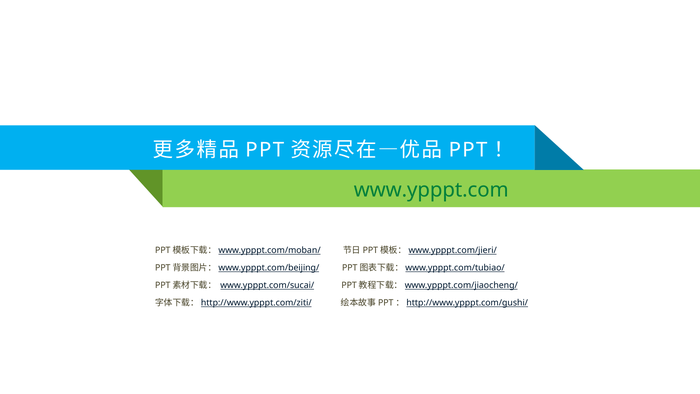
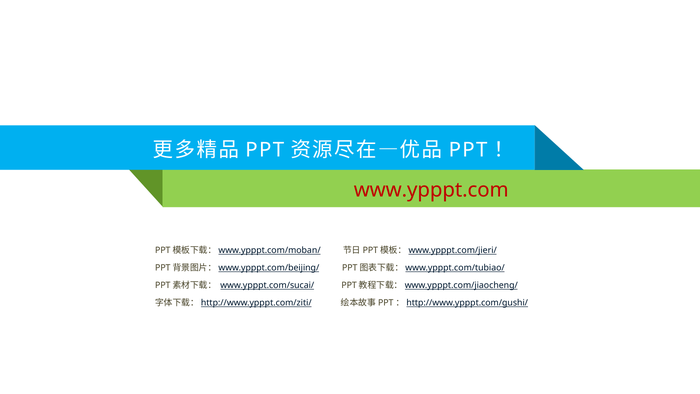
www.ypppt.com colour: green -> red
